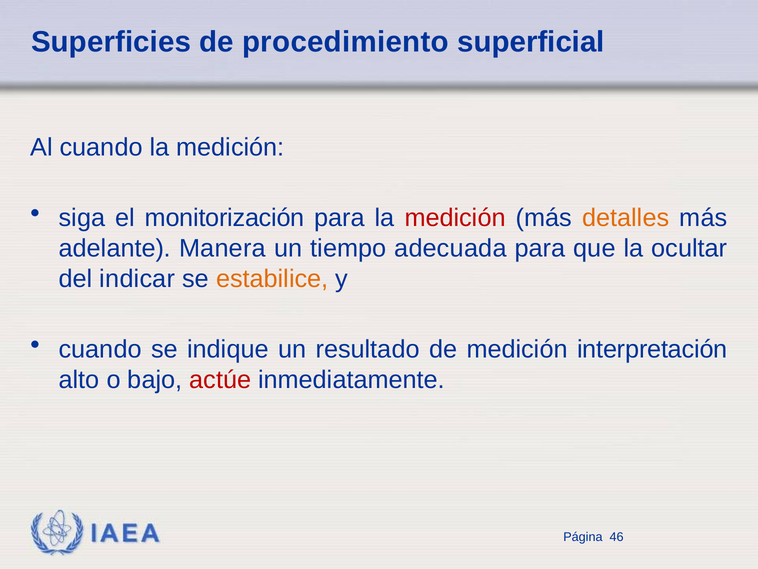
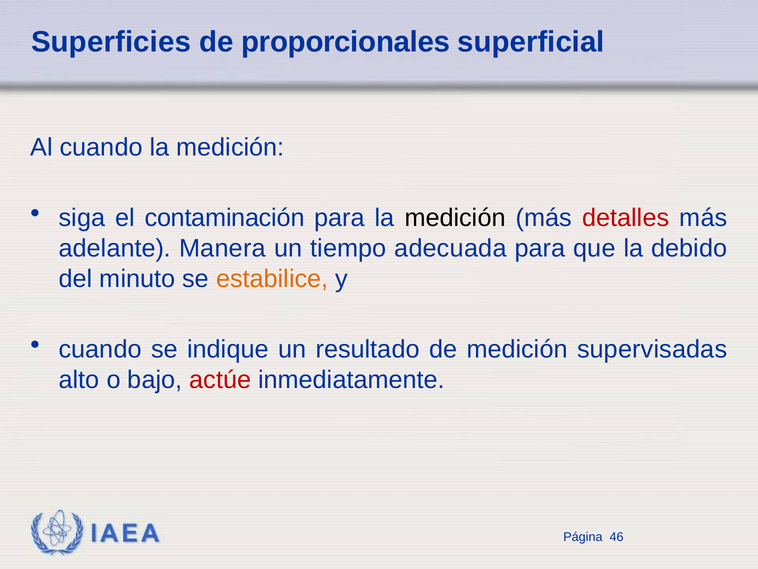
procedimiento: procedimiento -> proporcionales
monitorización: monitorización -> contaminación
medición at (455, 218) colour: red -> black
detalles colour: orange -> red
ocultar: ocultar -> debido
indicar: indicar -> minuto
interpretación: interpretación -> supervisadas
